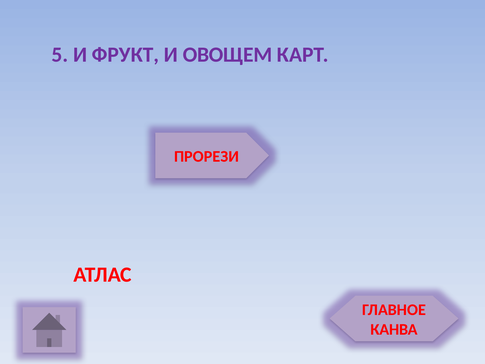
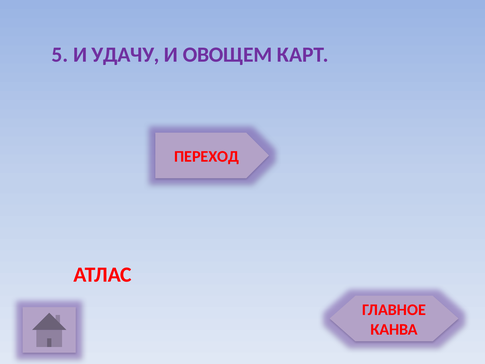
ФРУКТ: ФРУКТ -> УДАЧУ
ПРОРЕЗИ: ПРОРЕЗИ -> ПЕРЕХОД
